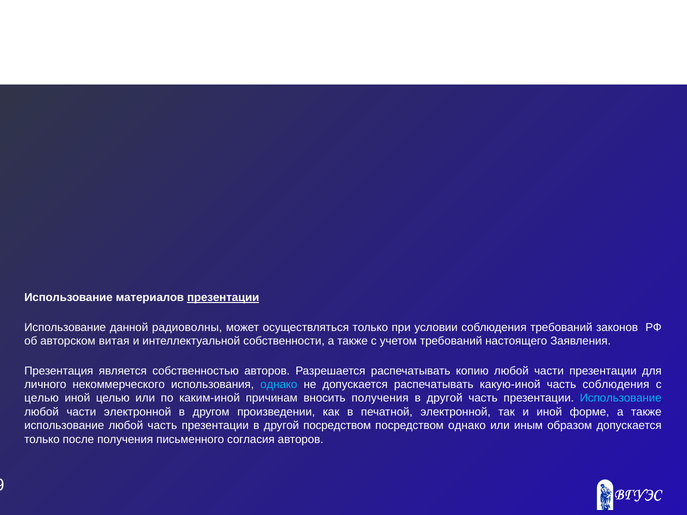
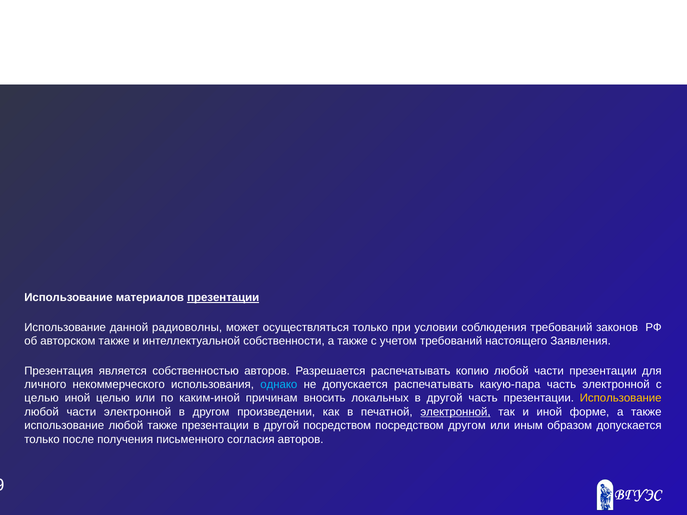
авторском витая: витая -> также
какую-иной: какую-иной -> какую-пара
часть соблюдения: соблюдения -> электронной
вносить получения: получения -> локальных
Использование at (621, 398) colour: light blue -> yellow
электронной at (455, 412) underline: none -> present
любой часть: часть -> также
посредством однако: однако -> другом
